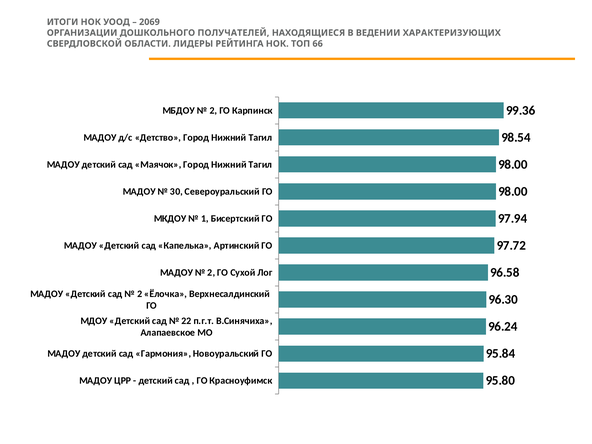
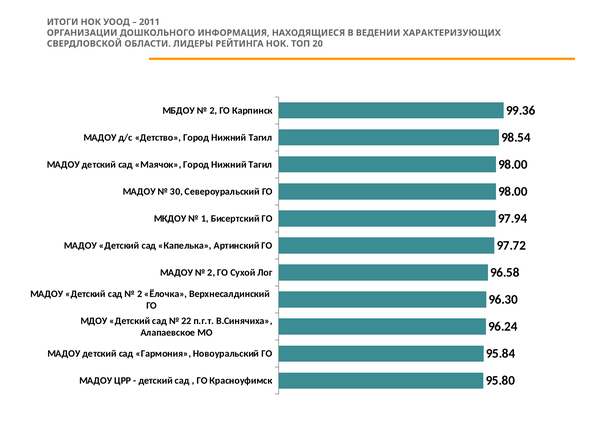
2069: 2069 -> 2011
ПОЛУЧАТЕЛЕЙ: ПОЛУЧАТЕЛЕЙ -> ИНФОРМАЦИЯ
66: 66 -> 20
